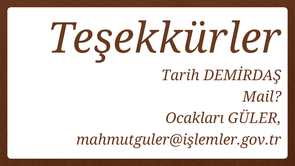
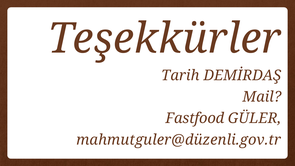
Ocakları: Ocakları -> Fastfood
mahmutguler@işlemler.gov.tr: mahmutguler@işlemler.gov.tr -> mahmutguler@düzenli.gov.tr
